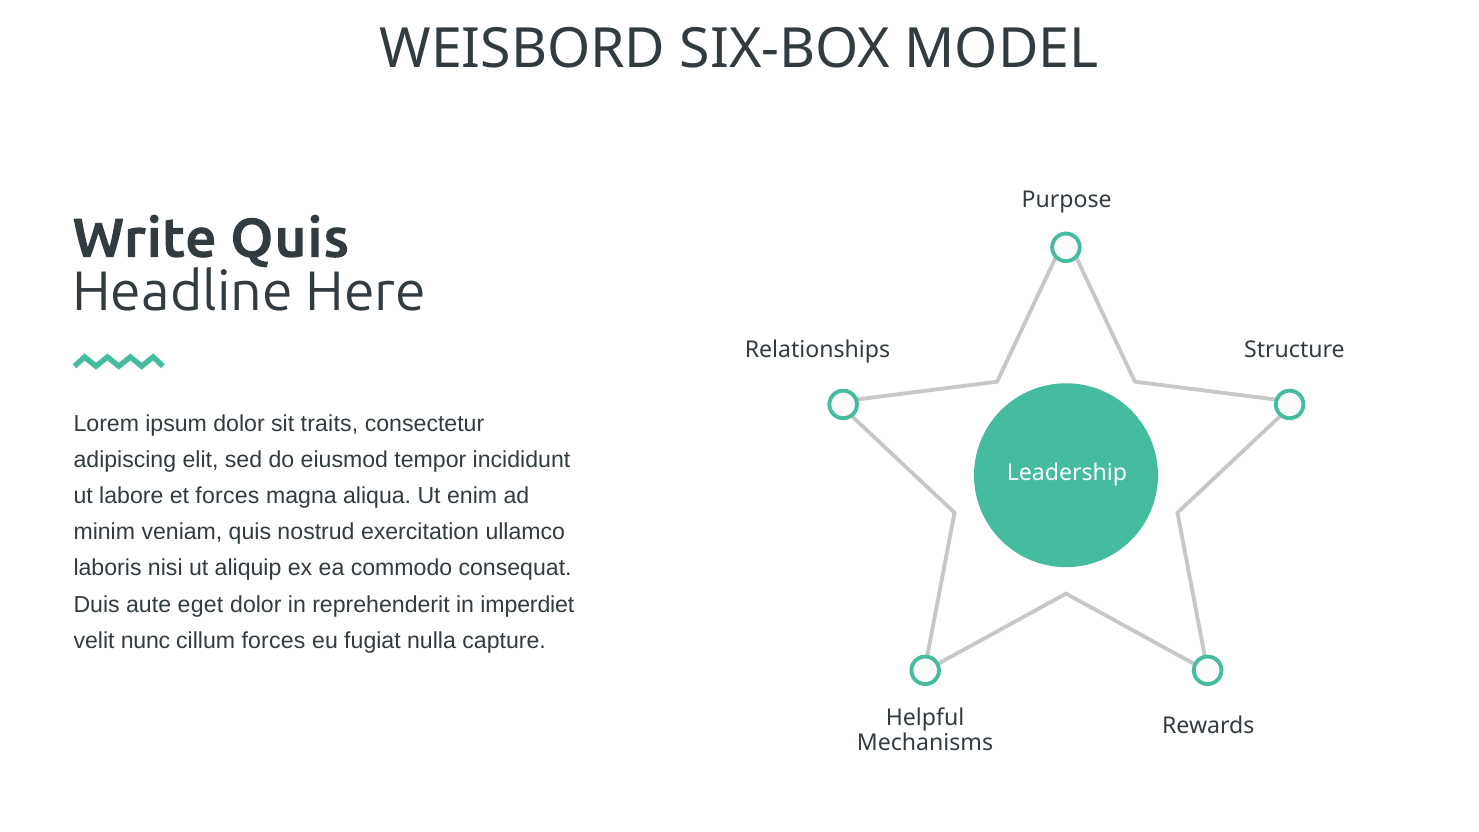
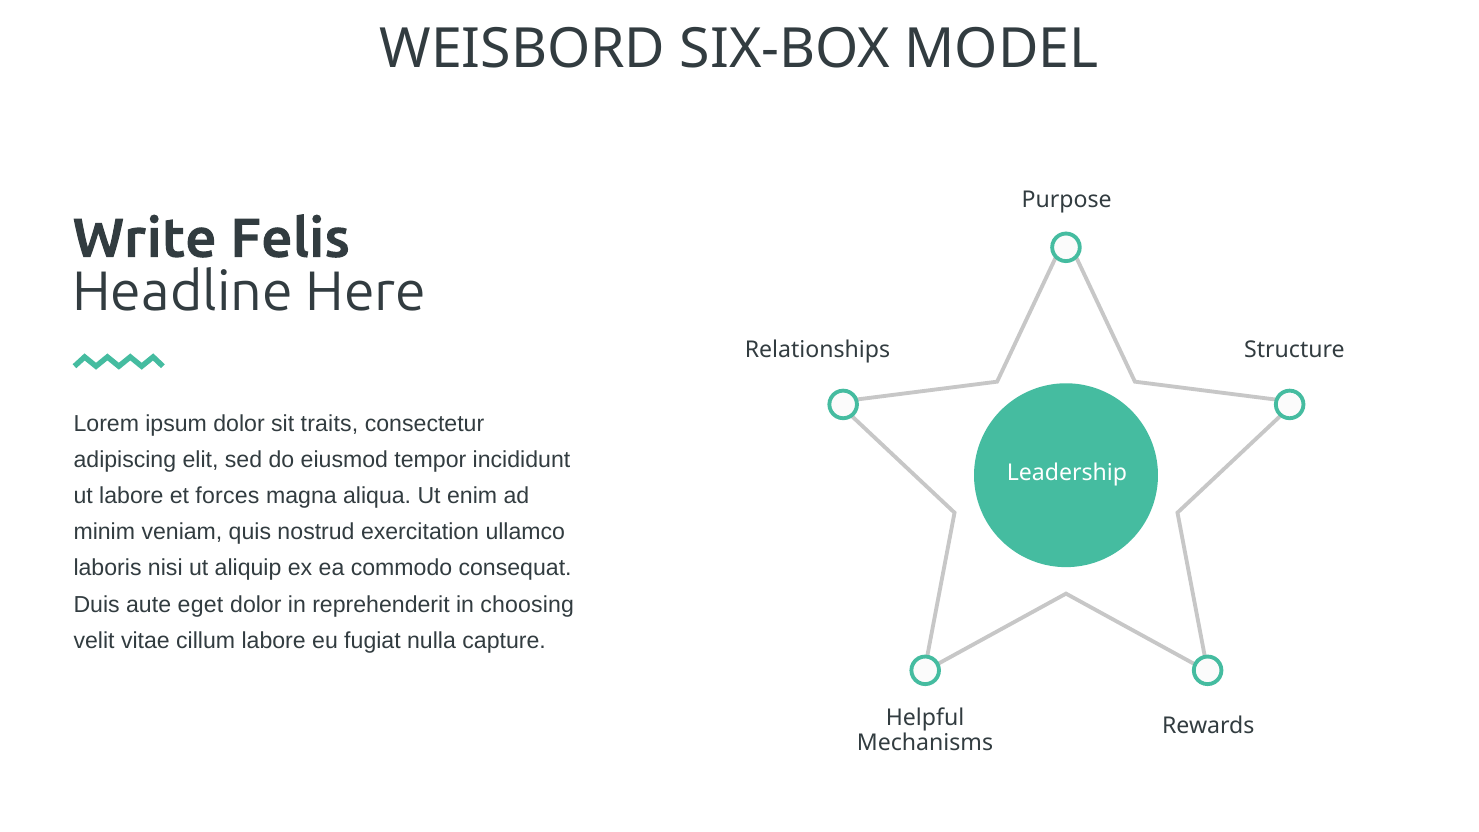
Write Quis: Quis -> Felis
imperdiet: imperdiet -> choosing
nunc: nunc -> vitae
cillum forces: forces -> labore
